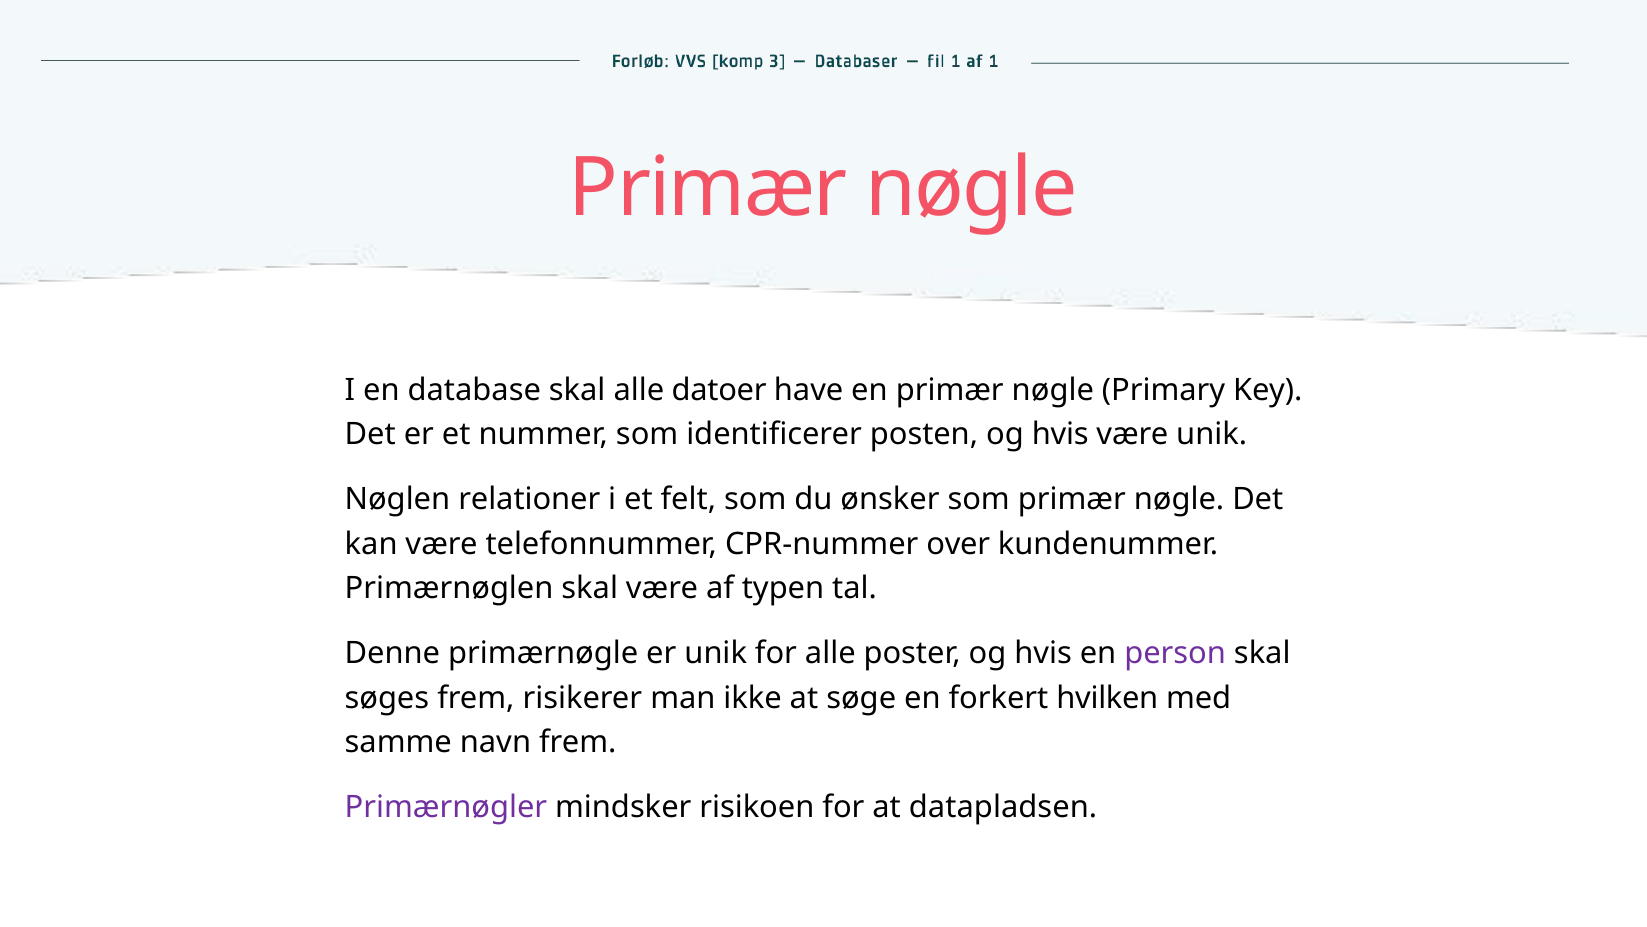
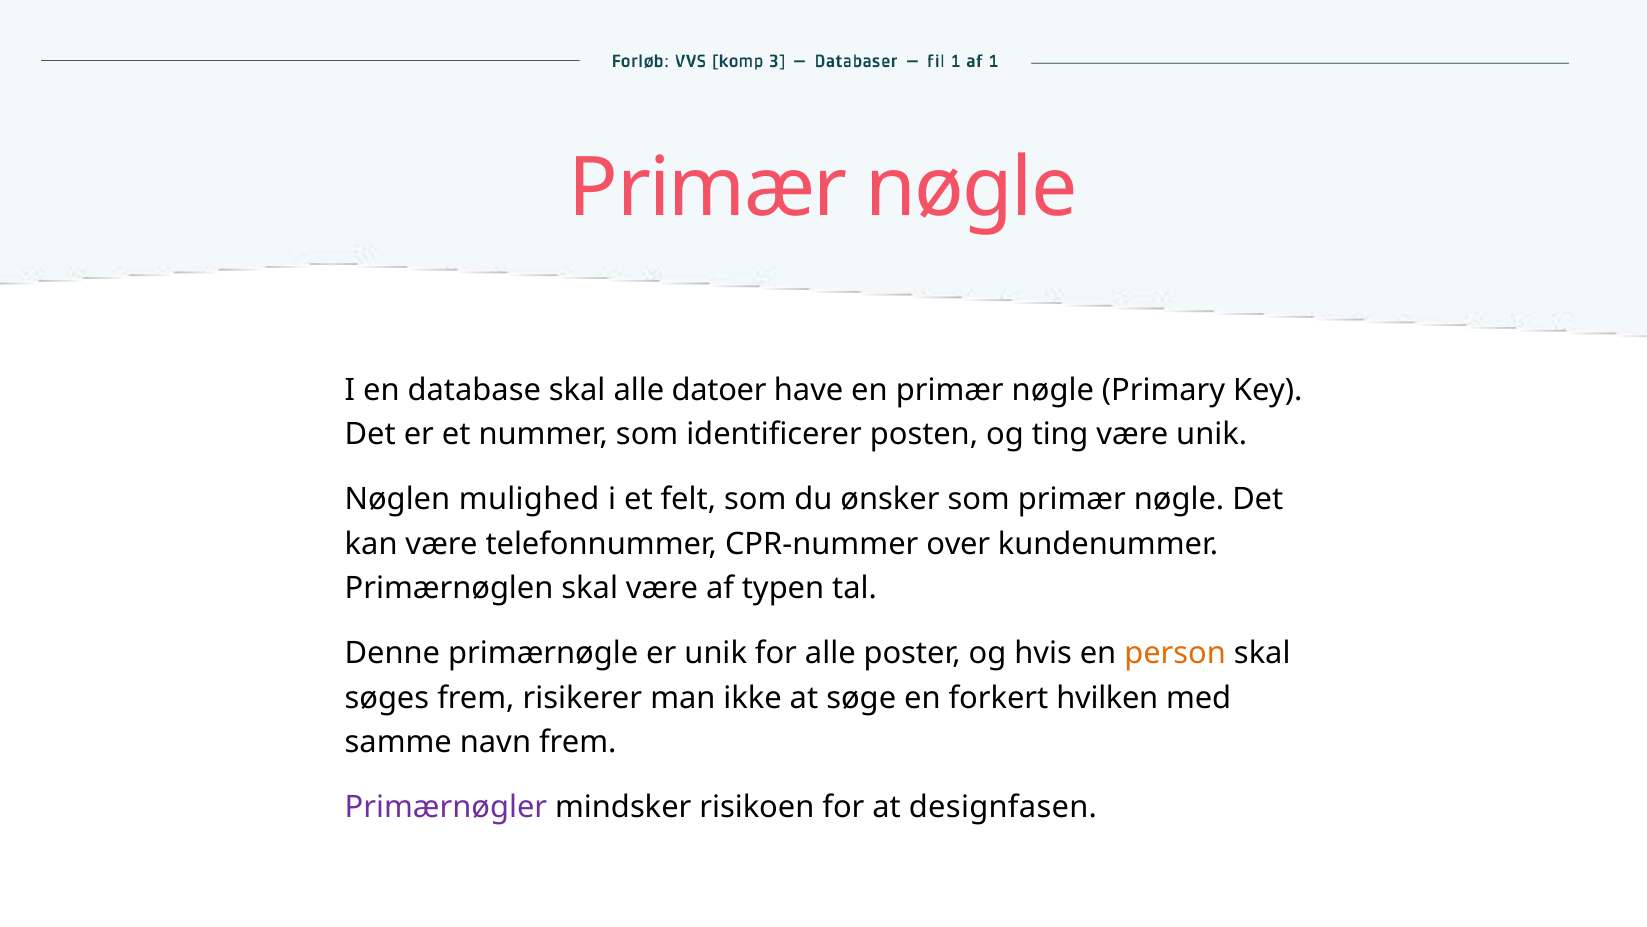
posten og hvis: hvis -> ting
relationer: relationer -> mulighed
person colour: purple -> orange
datapladsen: datapladsen -> designfasen
